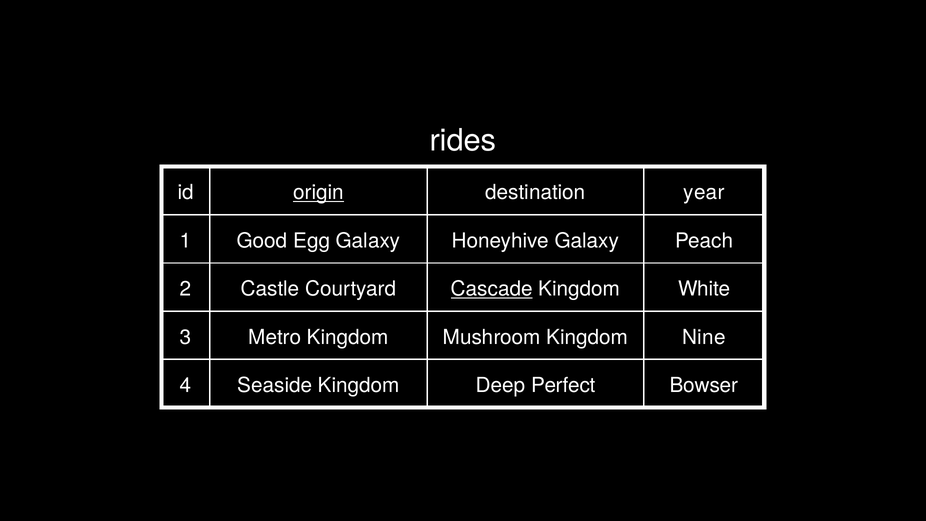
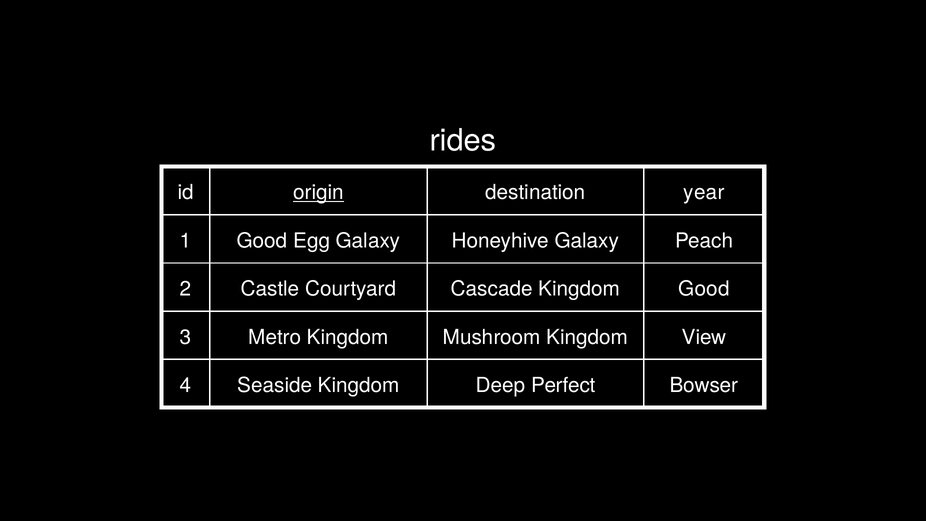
Cascade underline: present -> none
Kingdom White: White -> Good
Nine: Nine -> View
